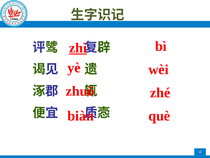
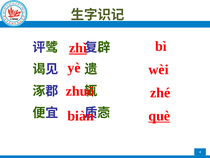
què underline: none -> present
